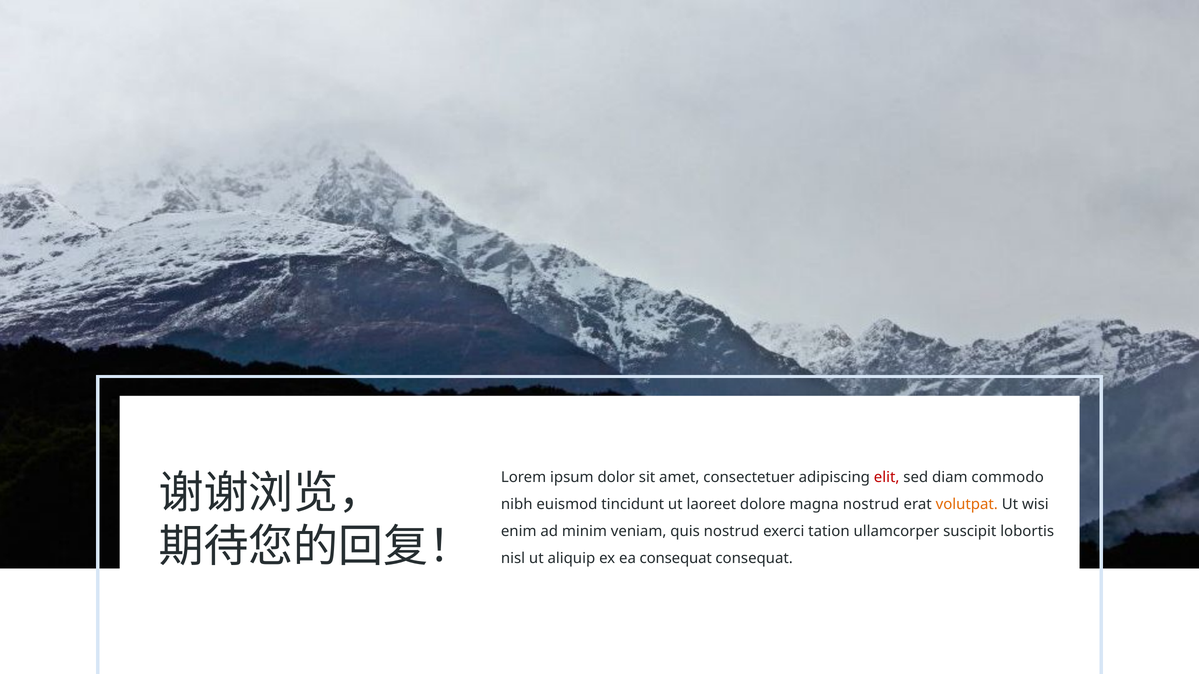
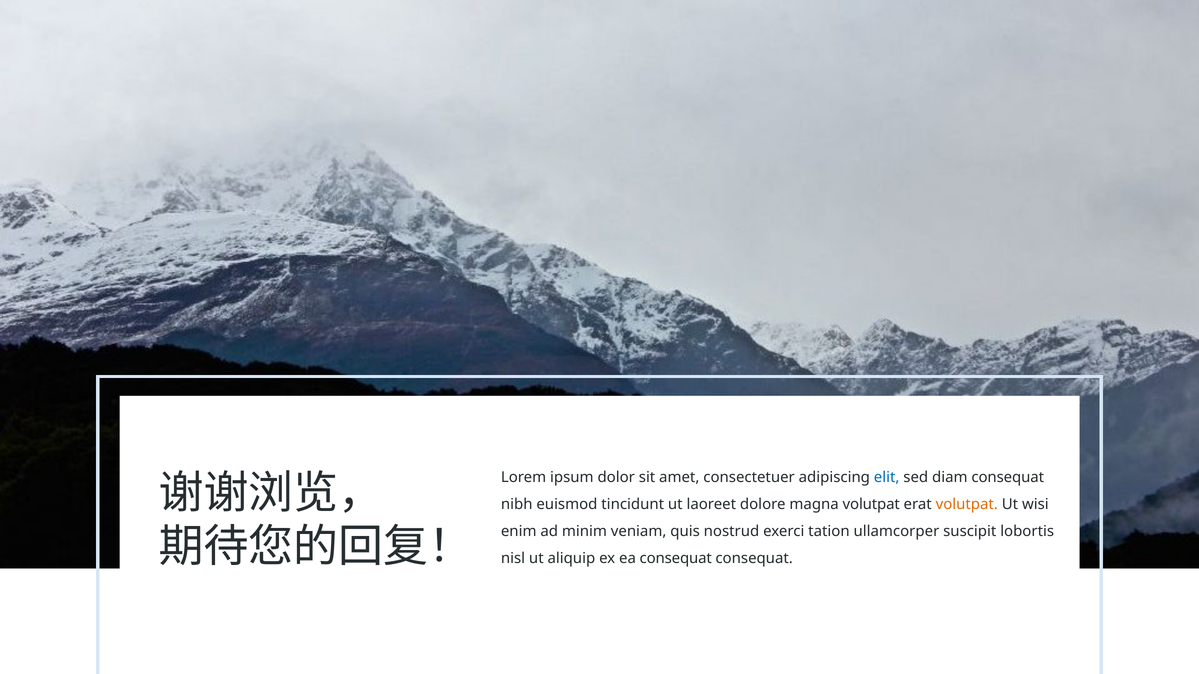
elit colour: red -> blue
diam commodo: commodo -> consequat
magna nostrud: nostrud -> volutpat
